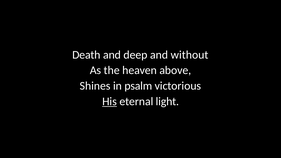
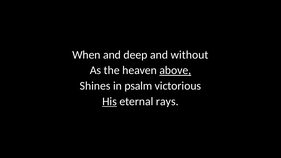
Death: Death -> When
above underline: none -> present
light: light -> rays
